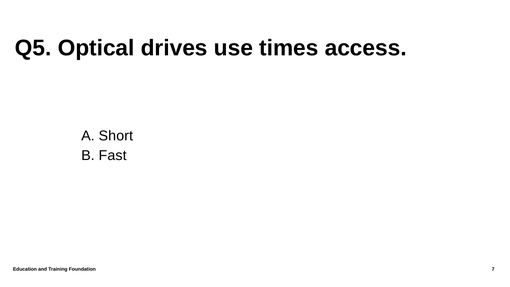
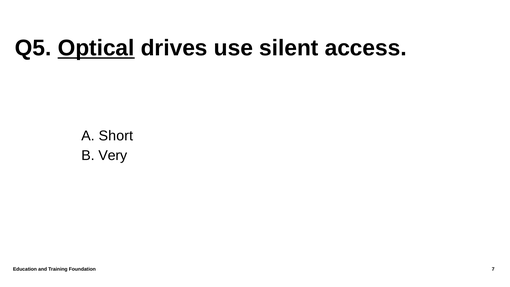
Optical underline: none -> present
times: times -> silent
Fast: Fast -> Very
